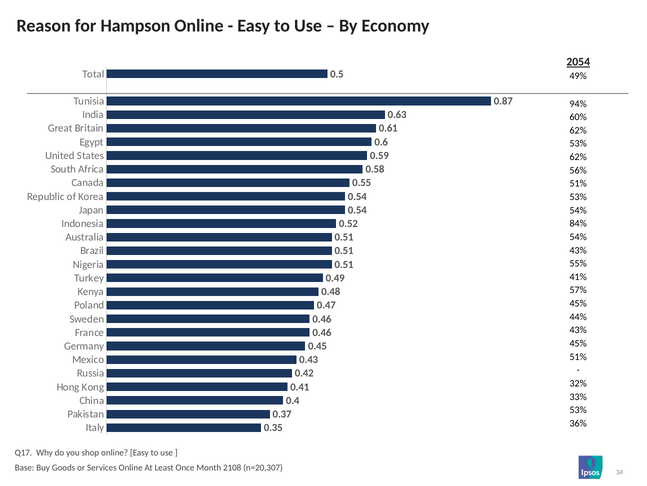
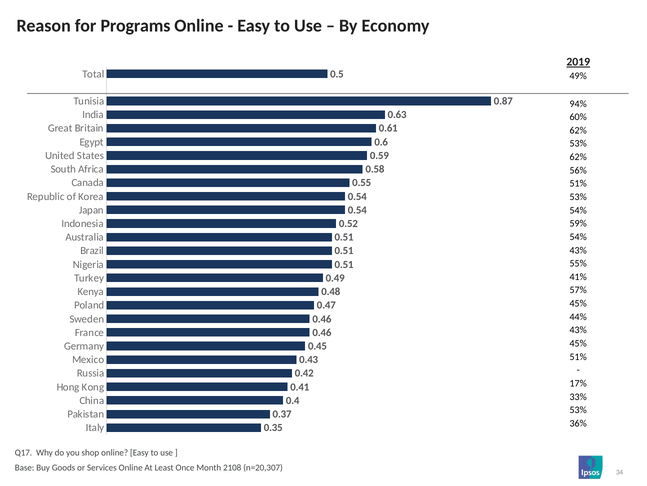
Hampson: Hampson -> Programs
2054: 2054 -> 2019
84%: 84% -> 59%
32%: 32% -> 17%
